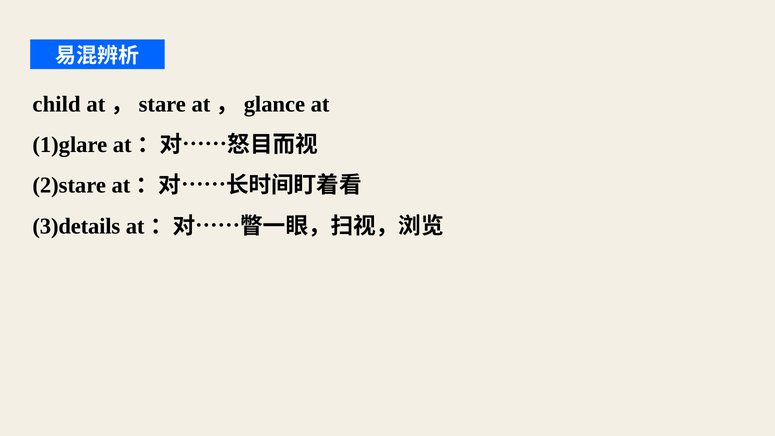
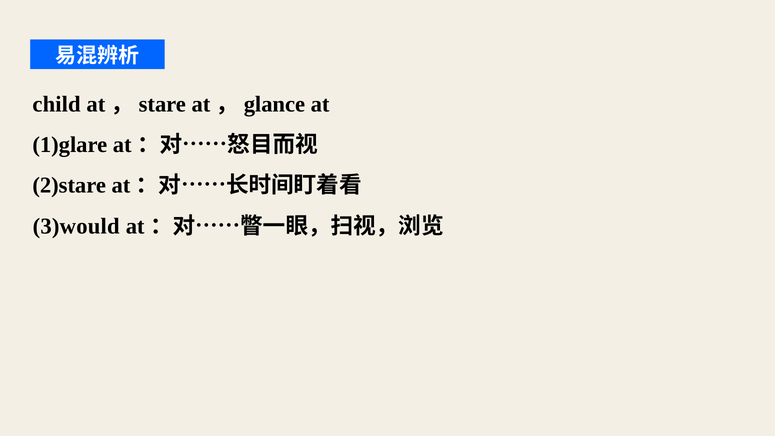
3)details: 3)details -> 3)would
